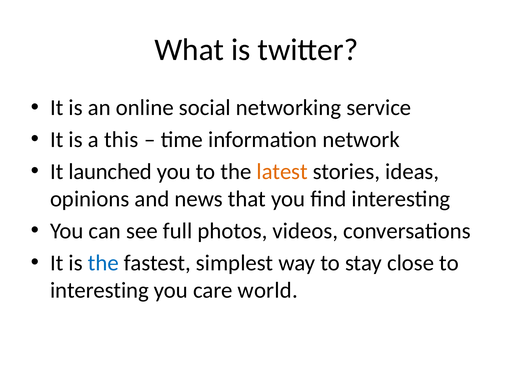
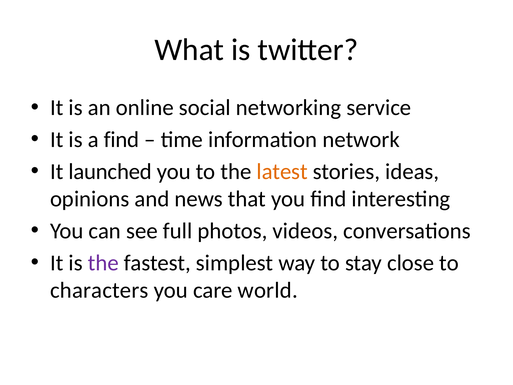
a this: this -> find
the at (103, 263) colour: blue -> purple
interesting at (99, 290): interesting -> characters
